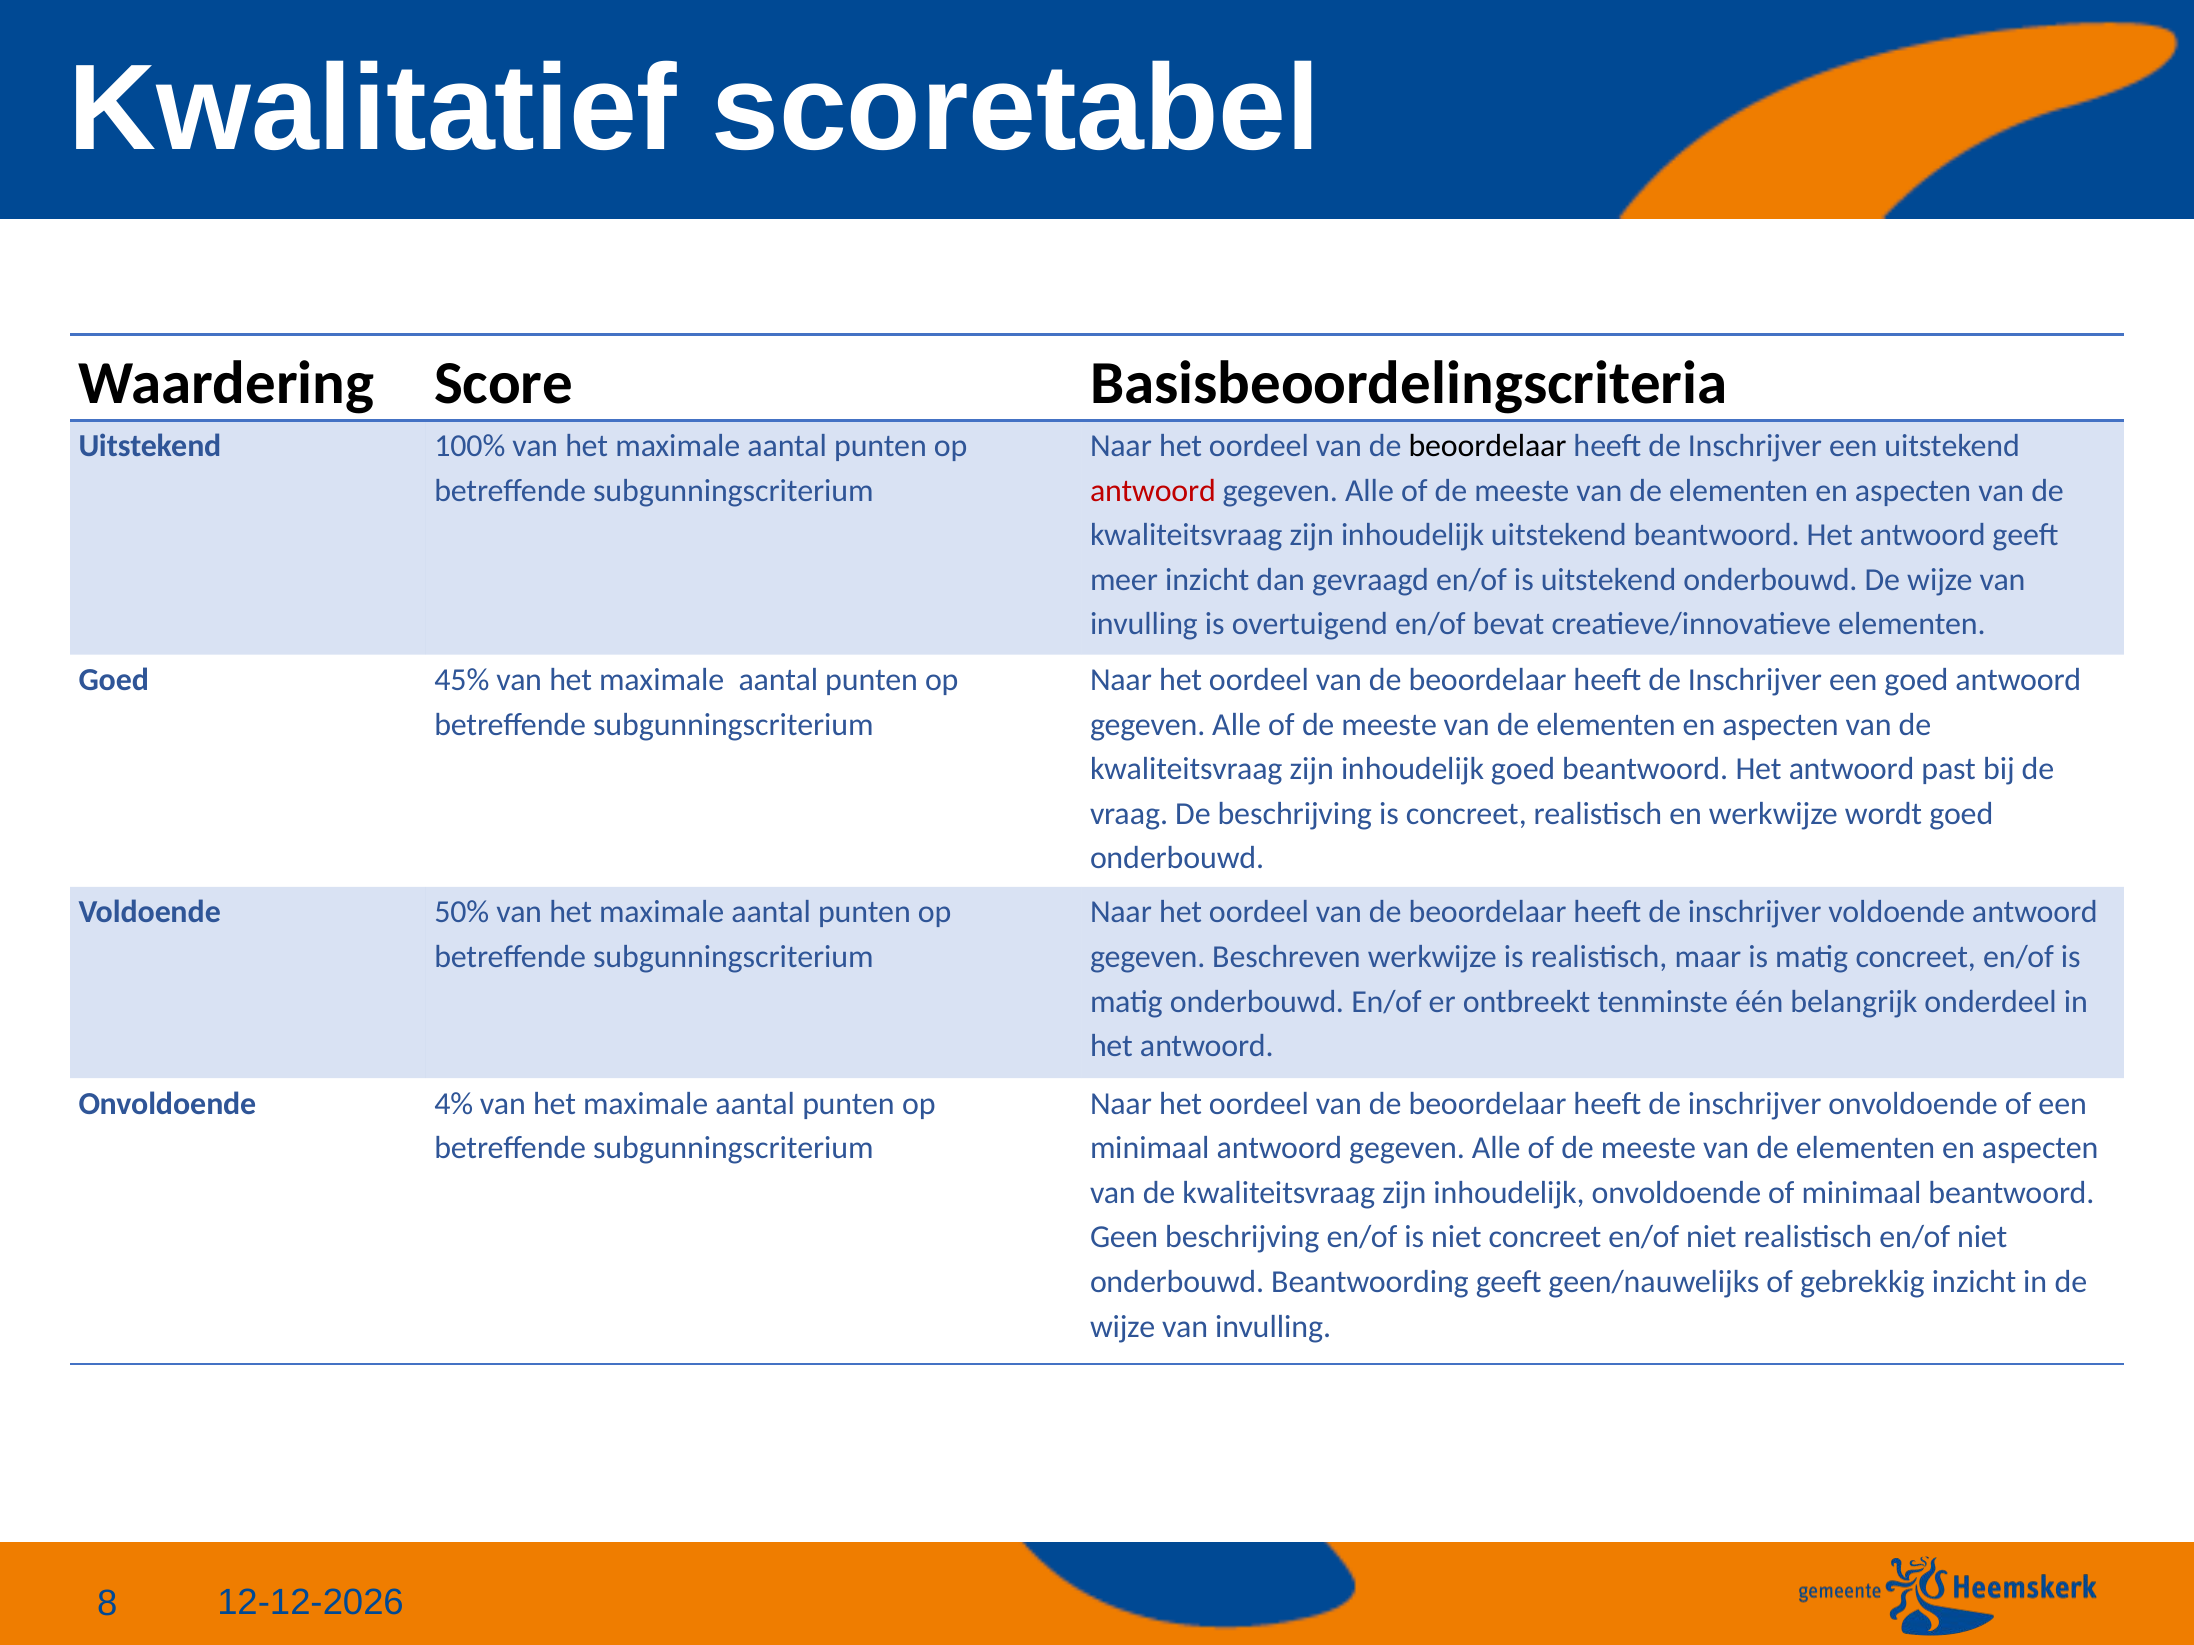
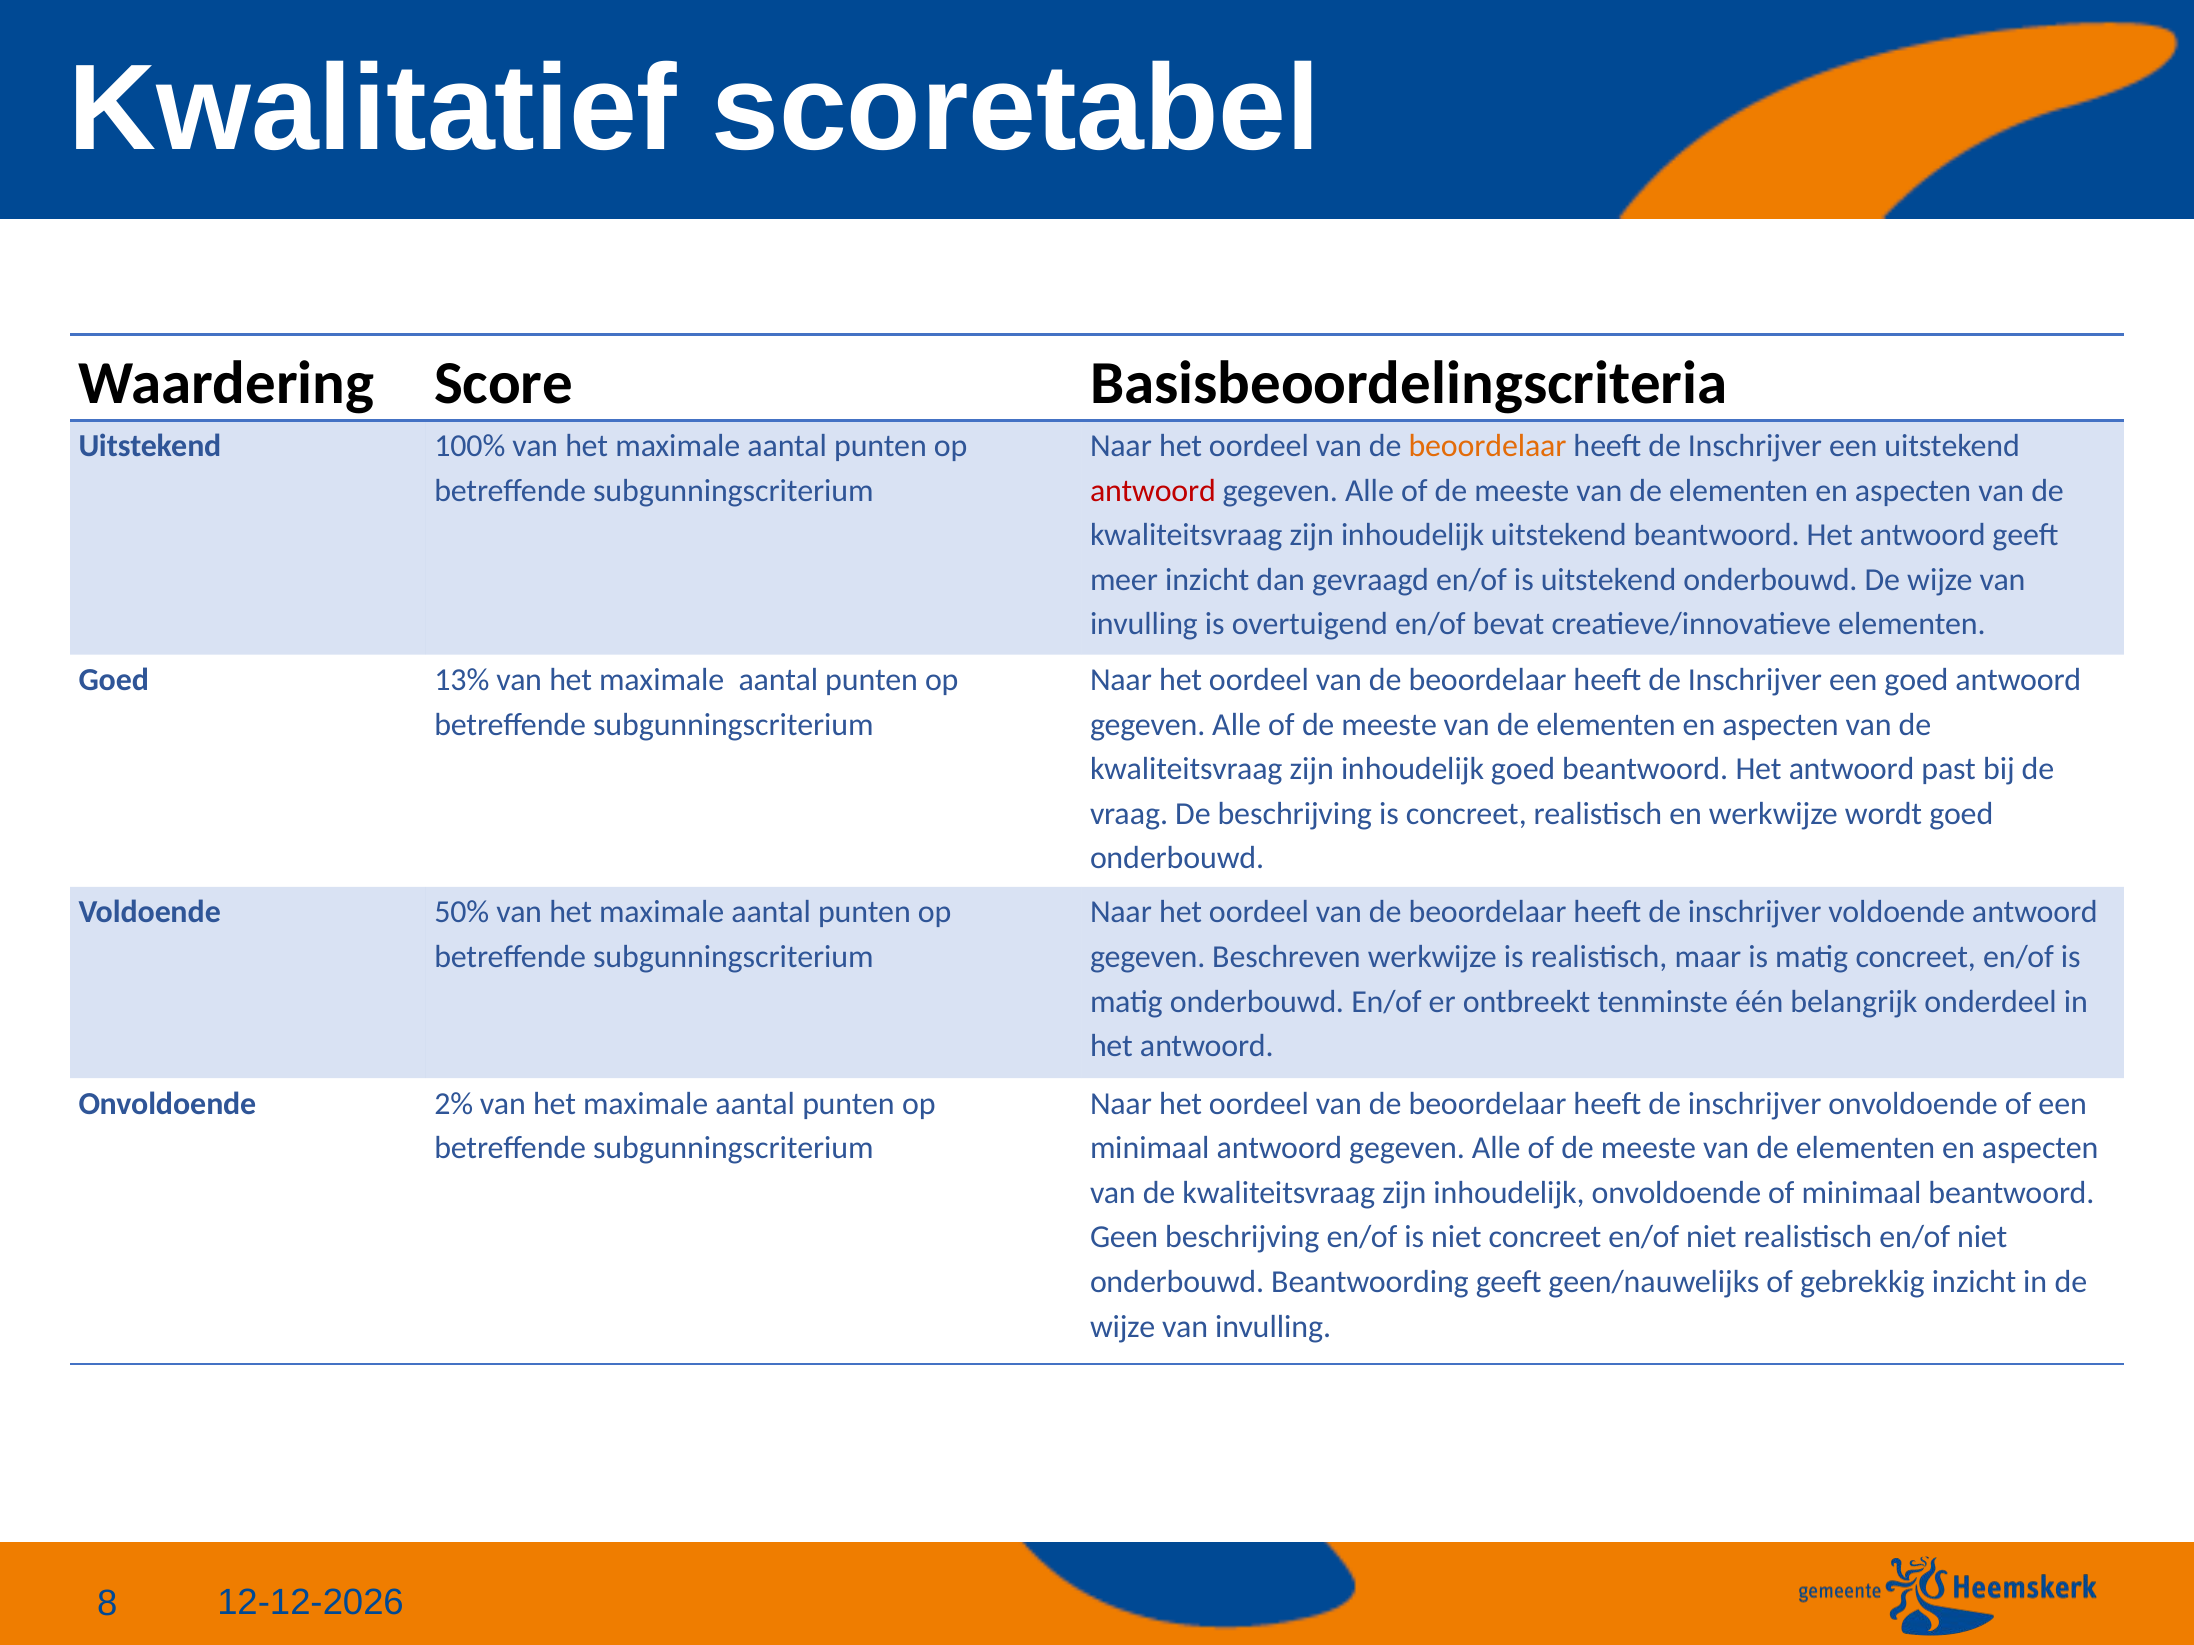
beoordelaar at (1488, 446) colour: black -> orange
45%: 45% -> 13%
4%: 4% -> 2%
